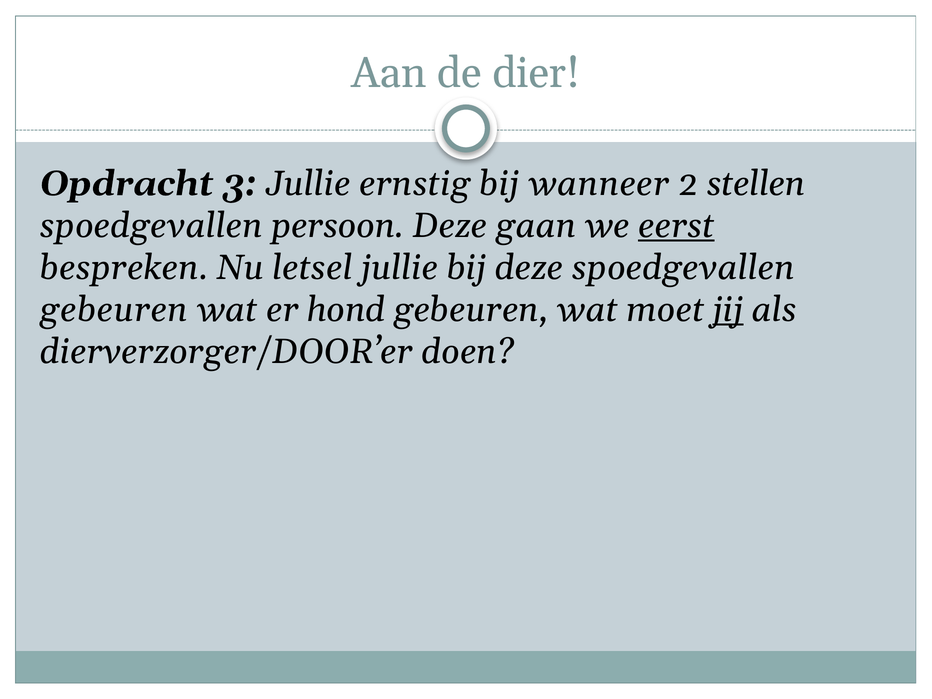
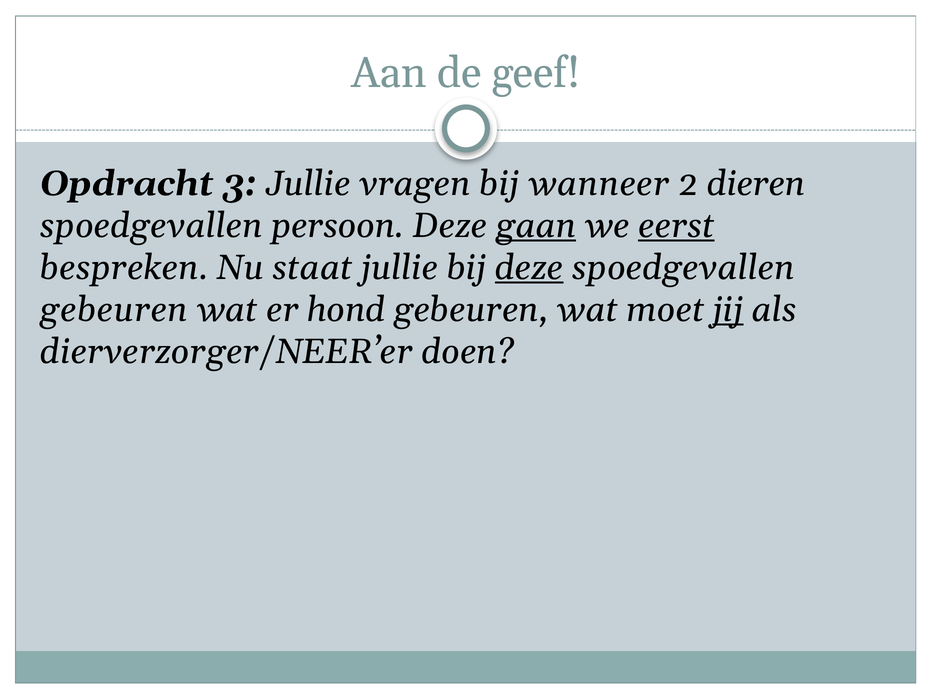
dier: dier -> geef
ernstig: ernstig -> vragen
stellen: stellen -> dieren
gaan underline: none -> present
letsel: letsel -> staat
deze at (529, 268) underline: none -> present
dierverzorger/DOOR’er: dierverzorger/DOOR’er -> dierverzorger/NEER’er
